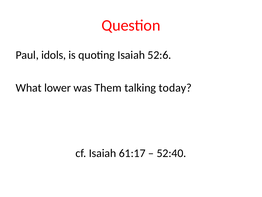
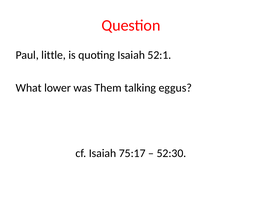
idols: idols -> little
52:6: 52:6 -> 52:1
today: today -> eggus
61:17: 61:17 -> 75:17
52:40: 52:40 -> 52:30
